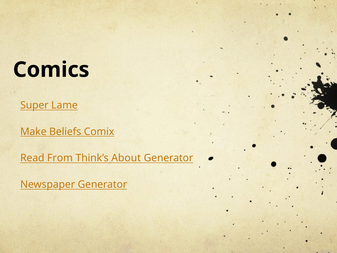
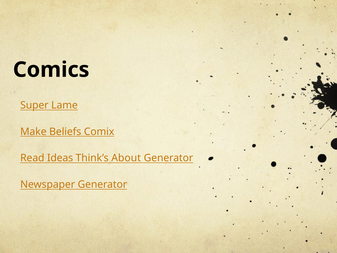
From: From -> Ideas
